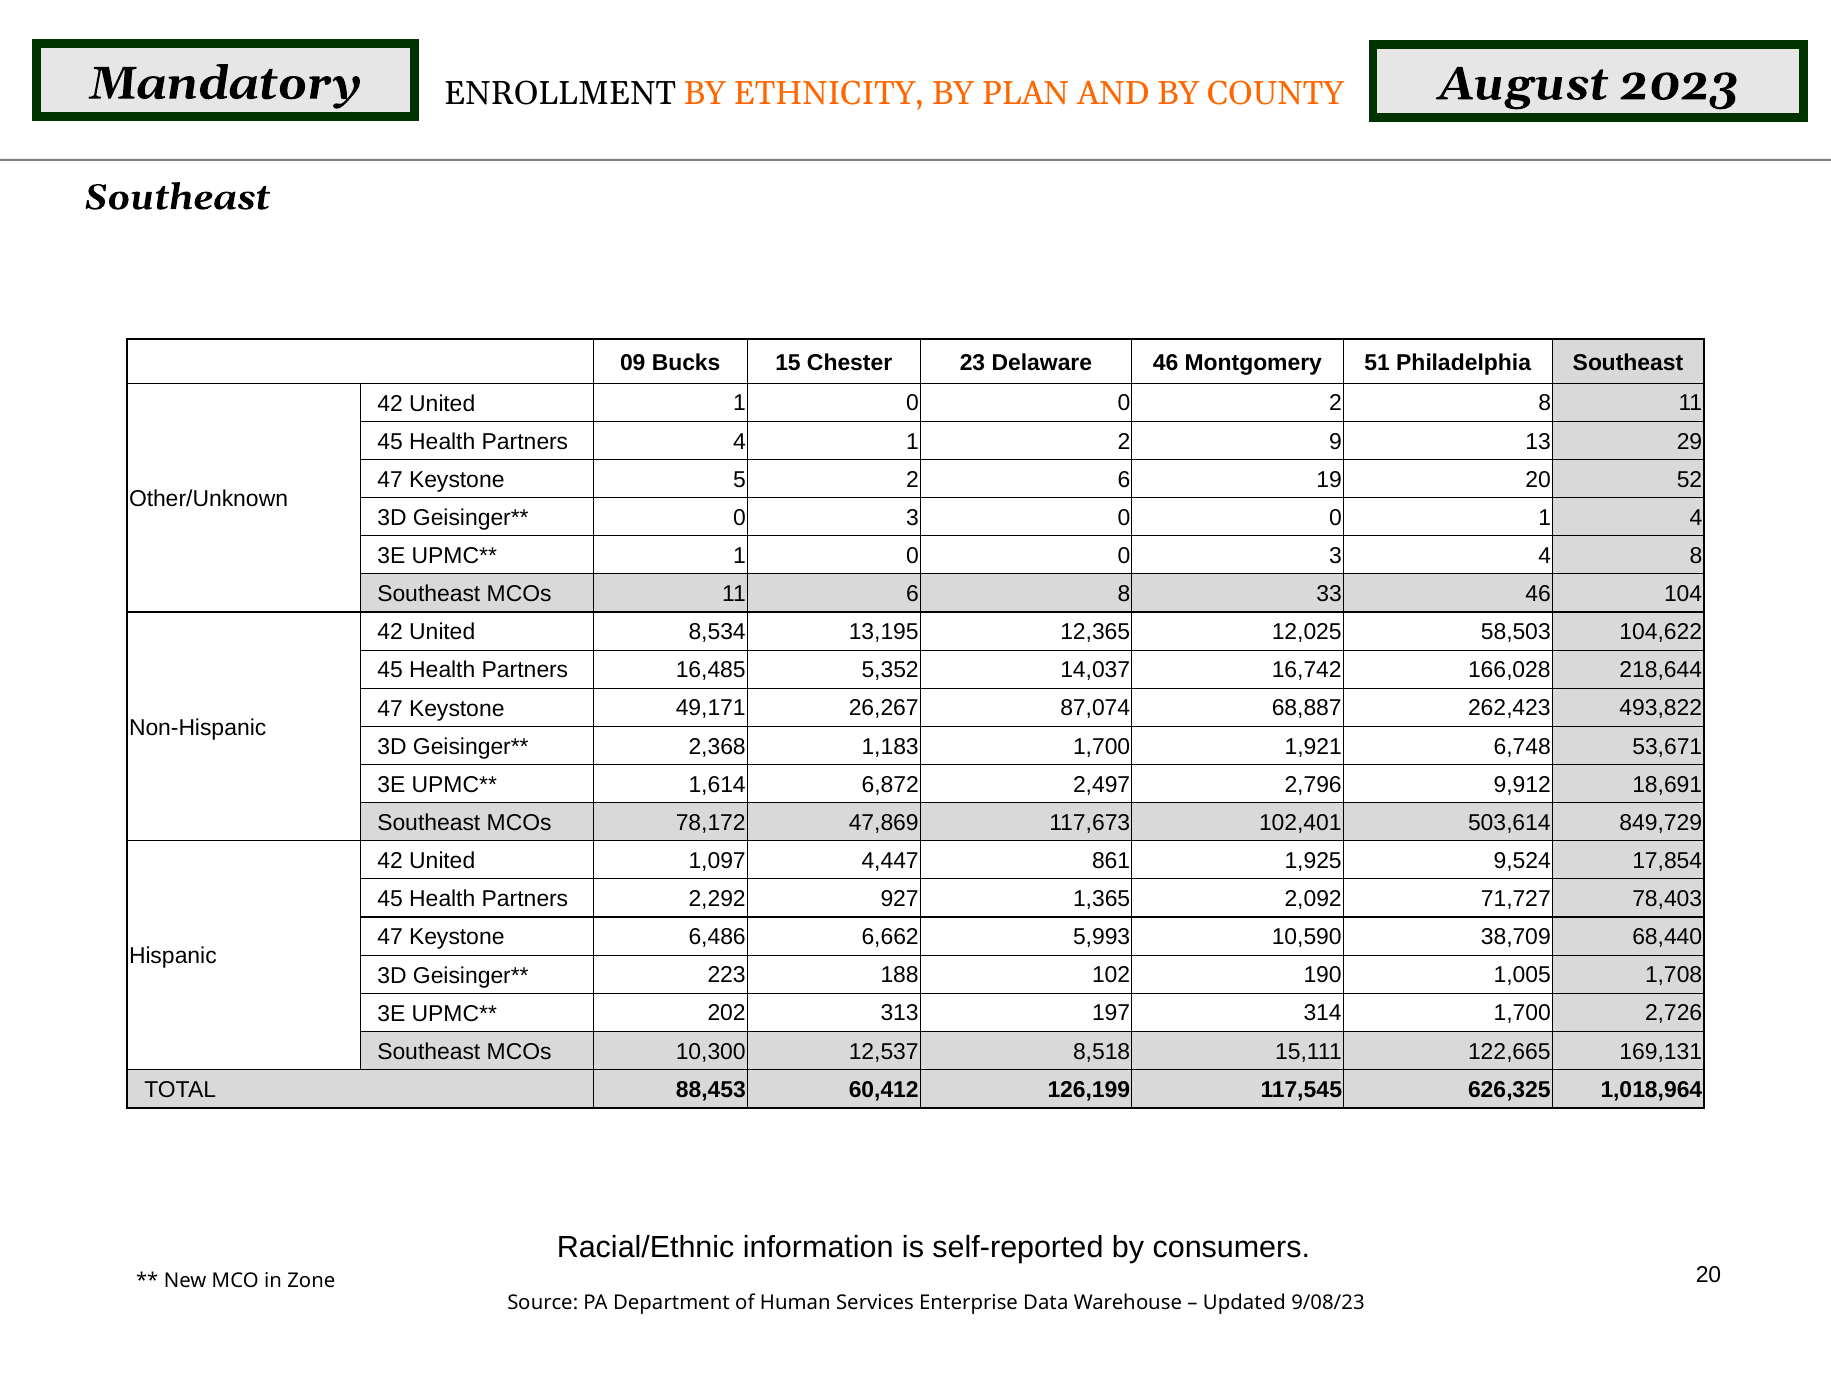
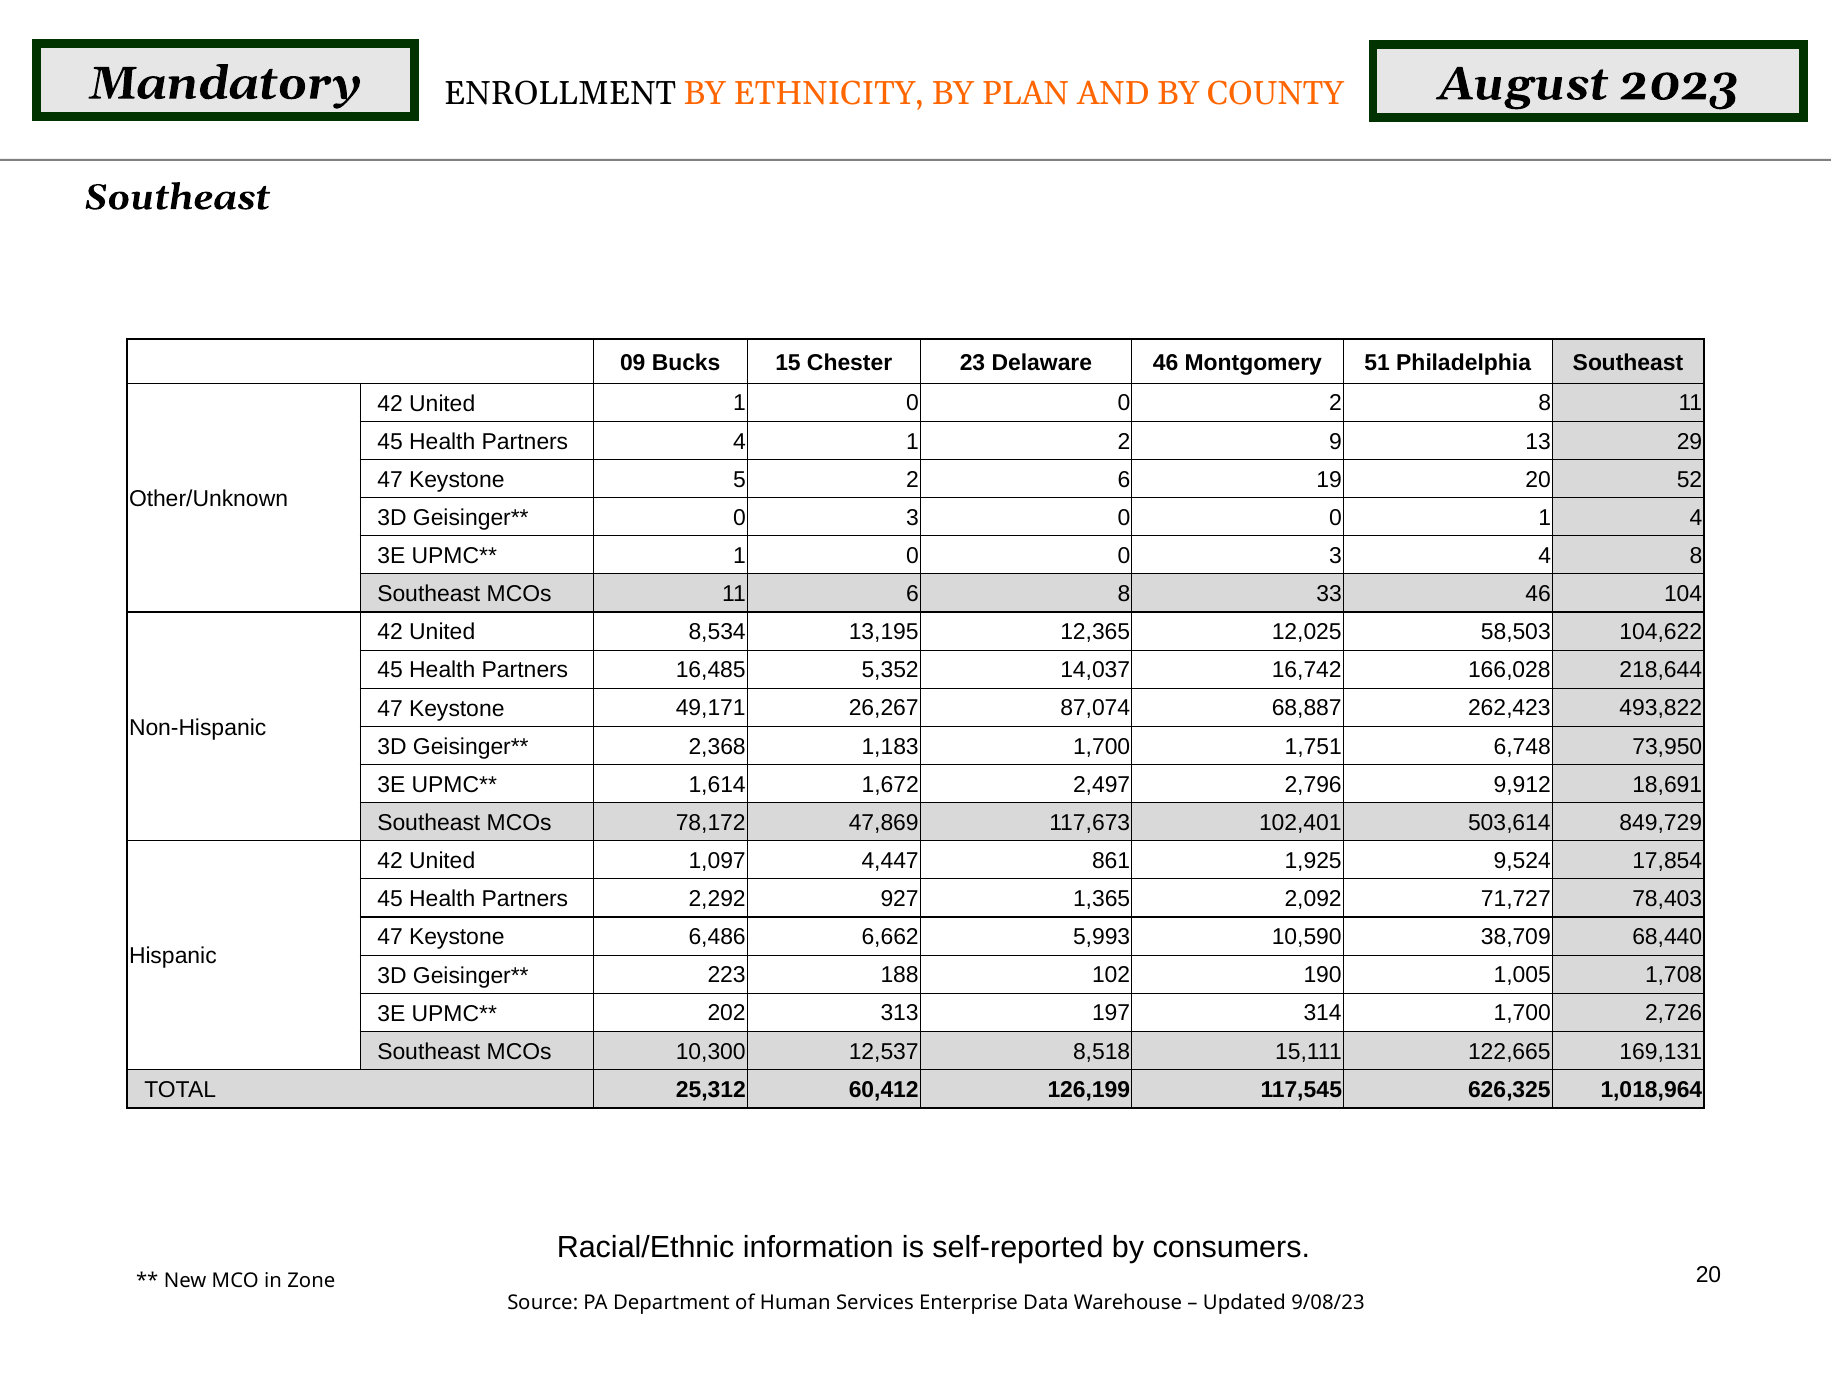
1,921: 1,921 -> 1,751
53,671: 53,671 -> 73,950
6,872: 6,872 -> 1,672
88,453: 88,453 -> 25,312
